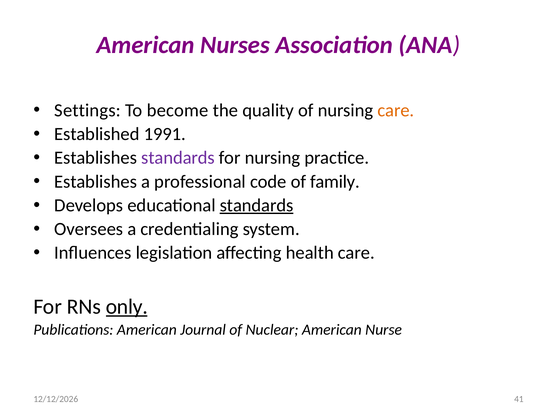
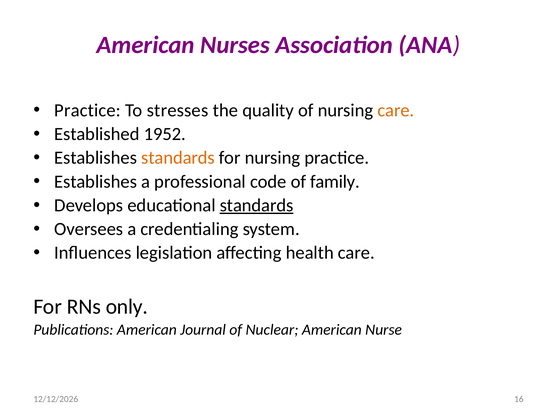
Settings at (88, 110): Settings -> Practice
become: become -> stresses
1991: 1991 -> 1952
standards at (178, 158) colour: purple -> orange
only underline: present -> none
41: 41 -> 16
